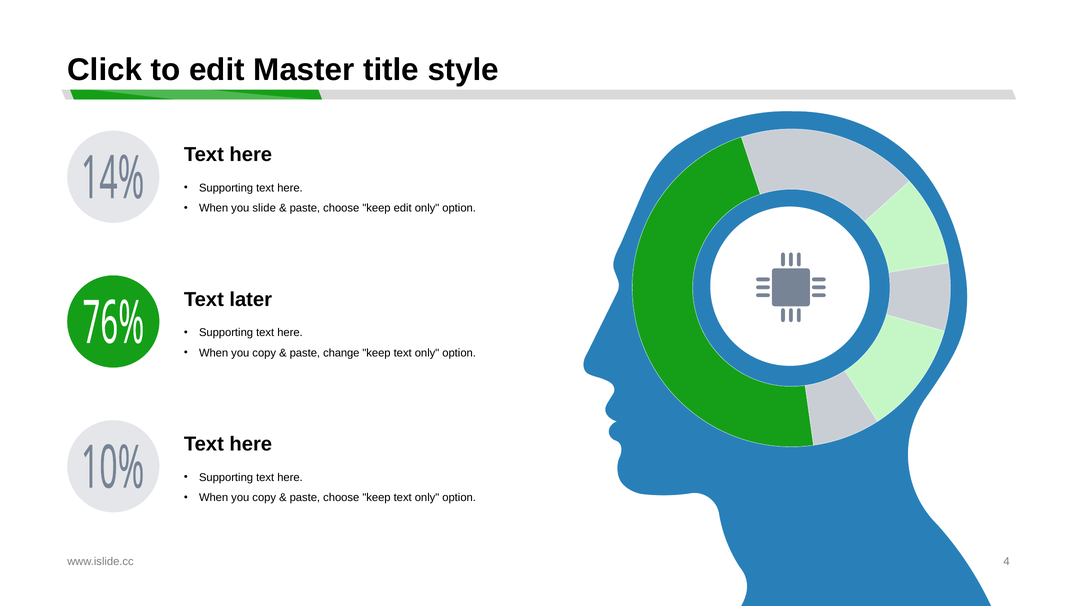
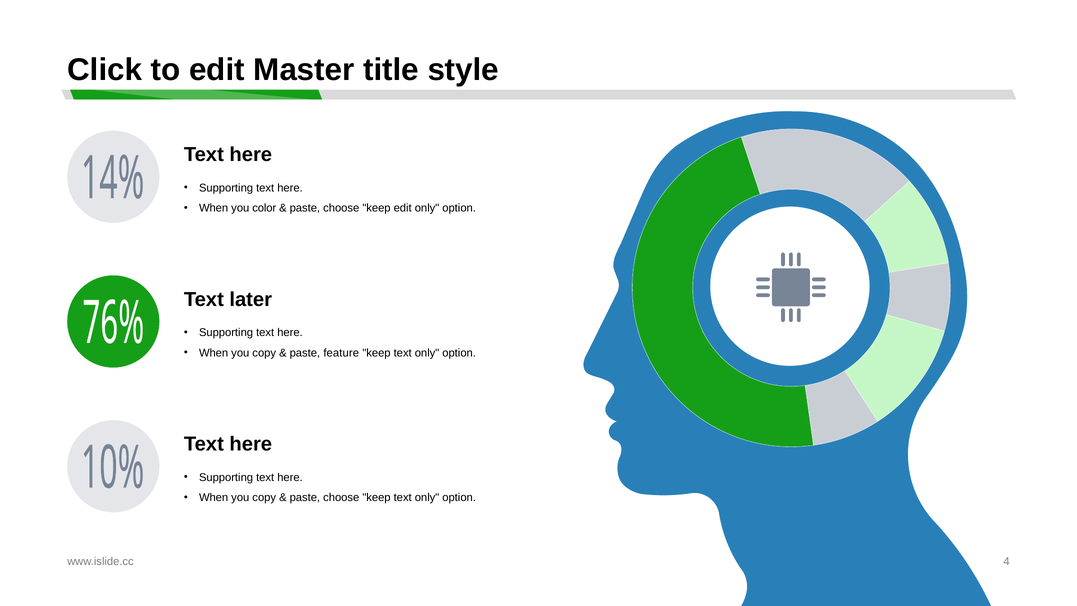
slide: slide -> color
change: change -> feature
